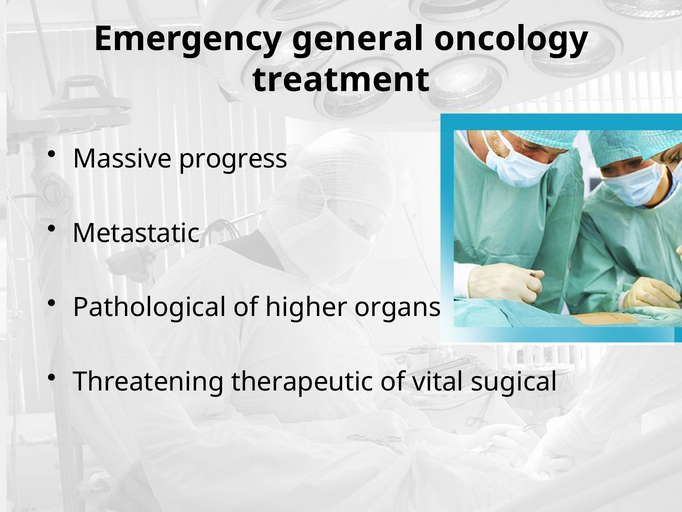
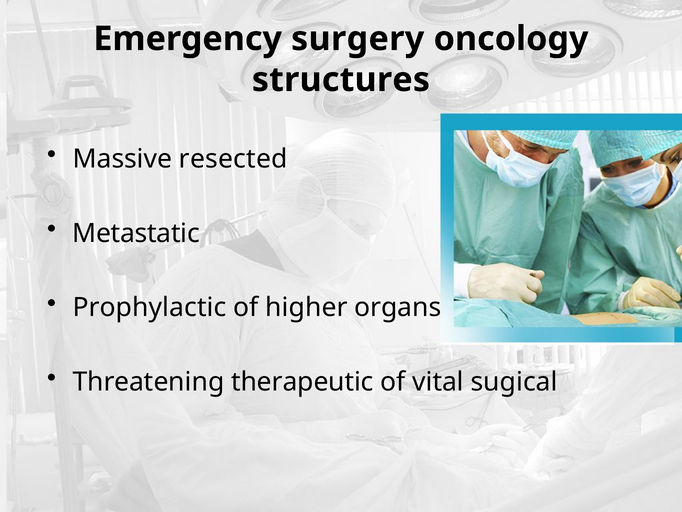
general: general -> surgery
treatment: treatment -> structures
progress: progress -> resected
Pathological: Pathological -> Prophylactic
